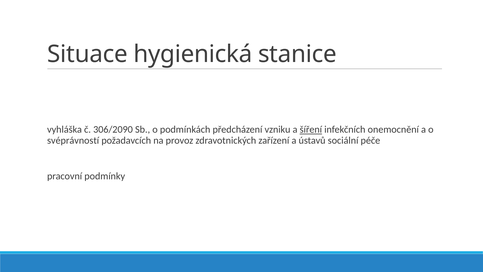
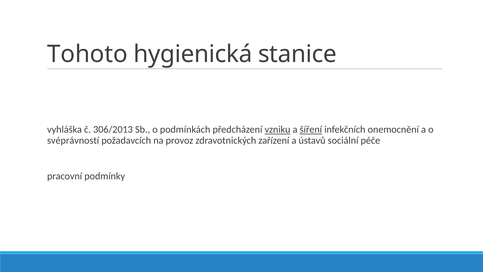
Situace: Situace -> Tohoto
306/2090: 306/2090 -> 306/2013
vzniku underline: none -> present
